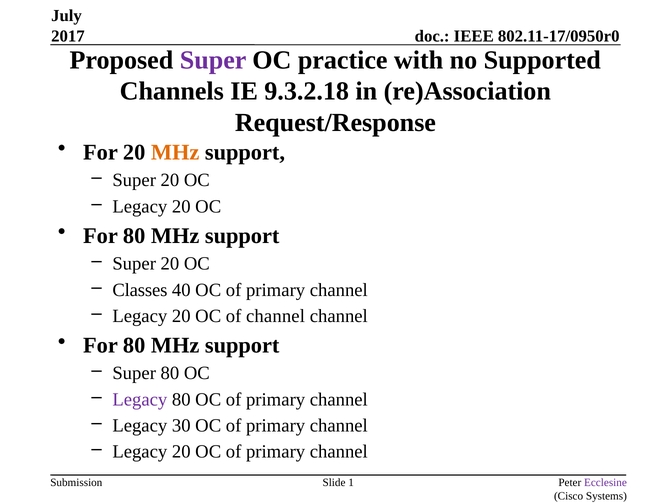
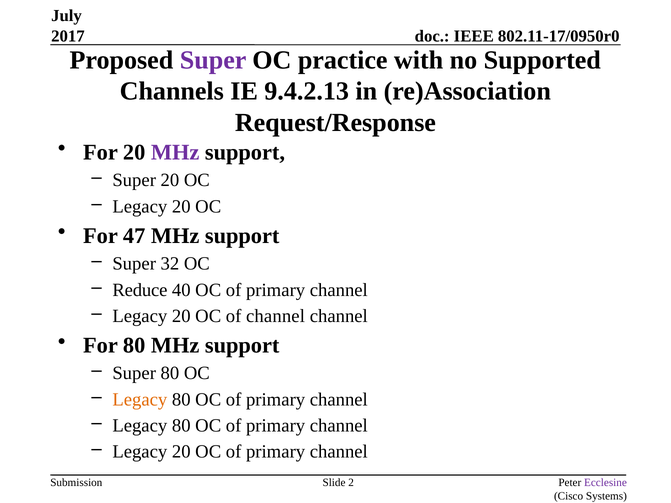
9.3.2.18: 9.3.2.18 -> 9.4.2.13
MHz at (175, 152) colour: orange -> purple
80 at (134, 236): 80 -> 47
20 at (170, 264): 20 -> 32
Classes: Classes -> Reduce
Legacy at (140, 400) colour: purple -> orange
30 at (181, 426): 30 -> 80
1: 1 -> 2
